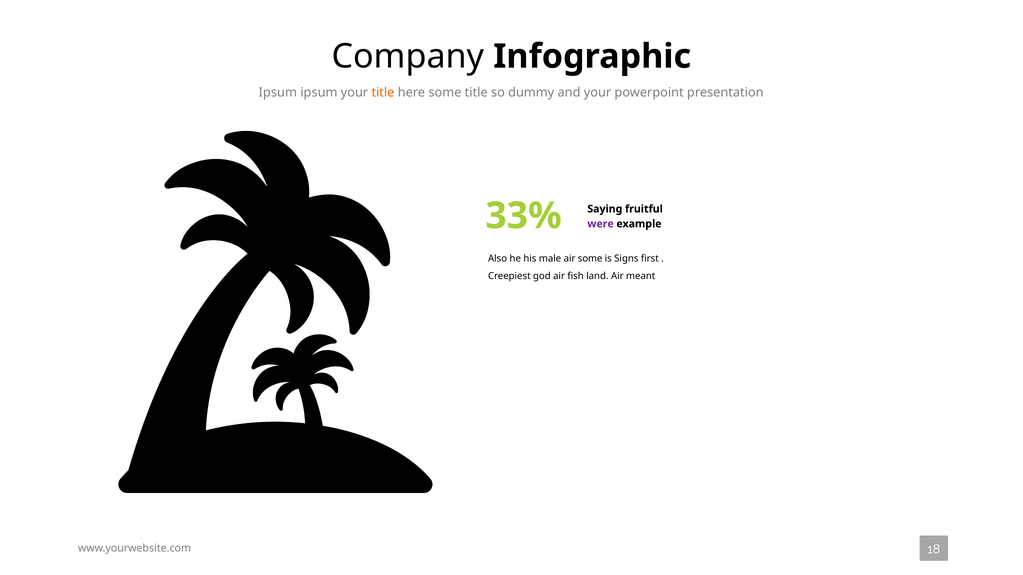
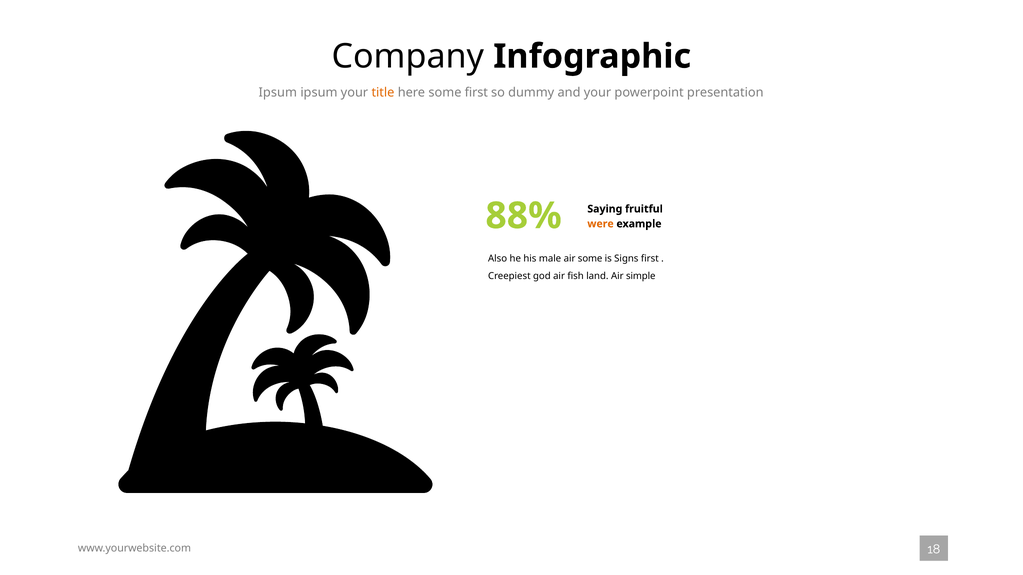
some title: title -> first
33%: 33% -> 88%
were colour: purple -> orange
meant: meant -> simple
